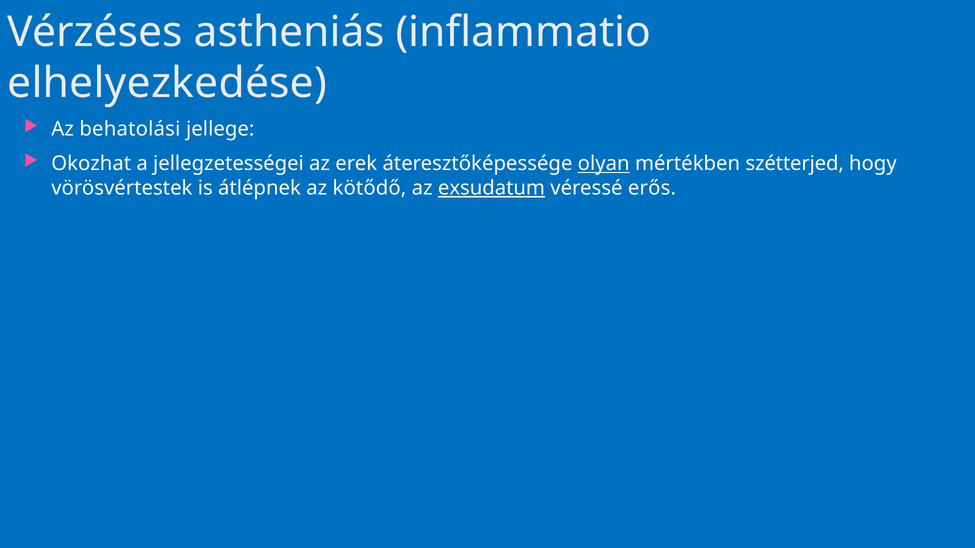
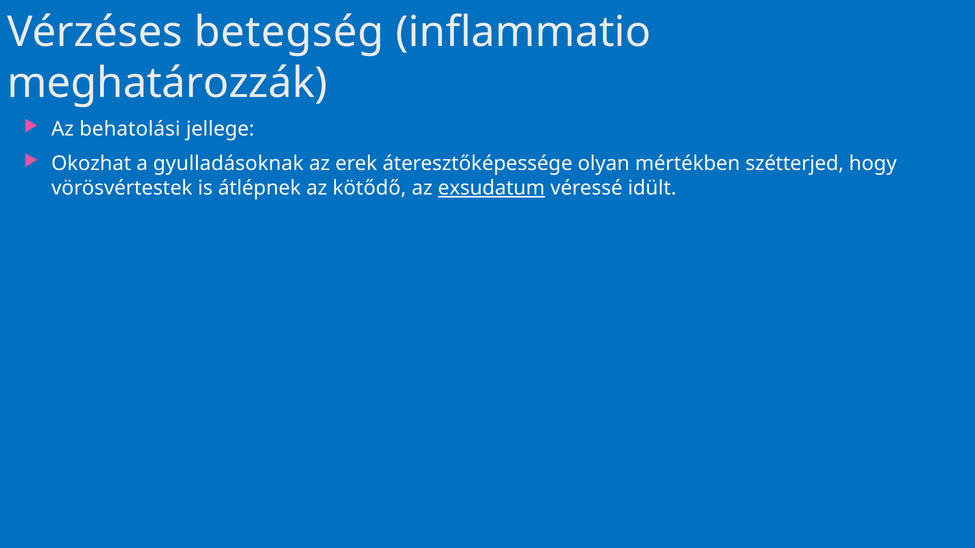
astheniás: astheniás -> betegség
elhelyezkedése: elhelyezkedése -> meghatározzák
jellegzetességei: jellegzetességei -> gyulladásoknak
olyan underline: present -> none
erős: erős -> idült
